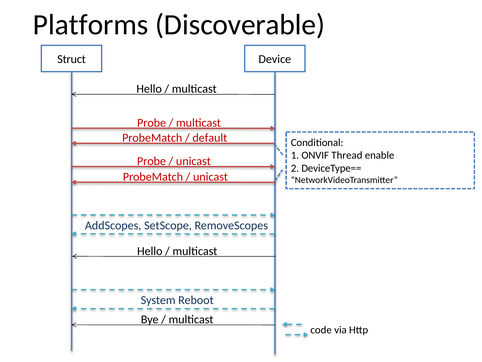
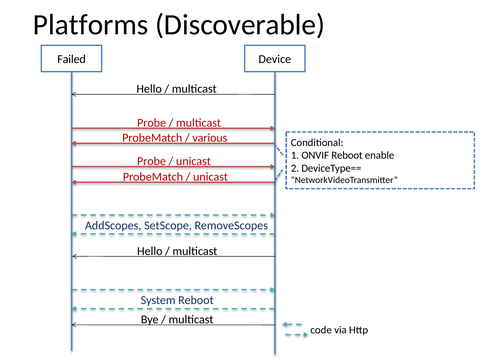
Struct: Struct -> Failed
default: default -> various
ONVIF Thread: Thread -> Reboot
